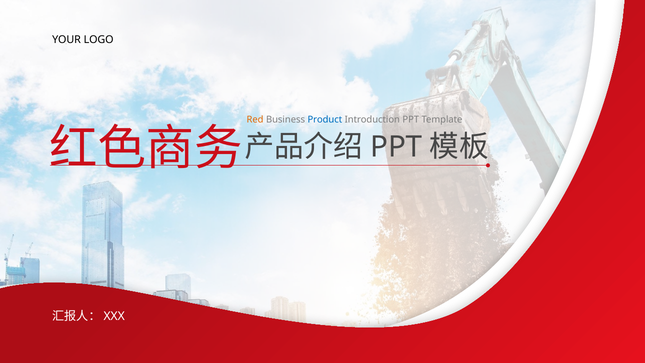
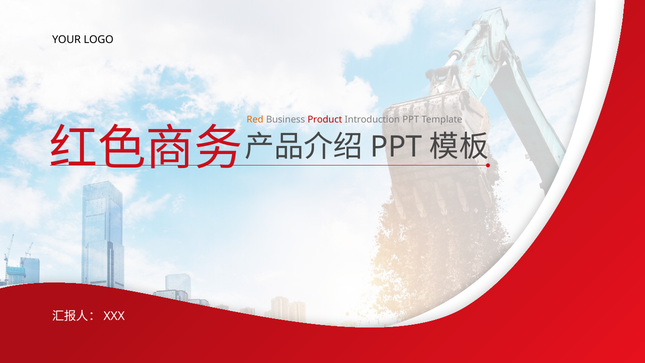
Product colour: blue -> red
